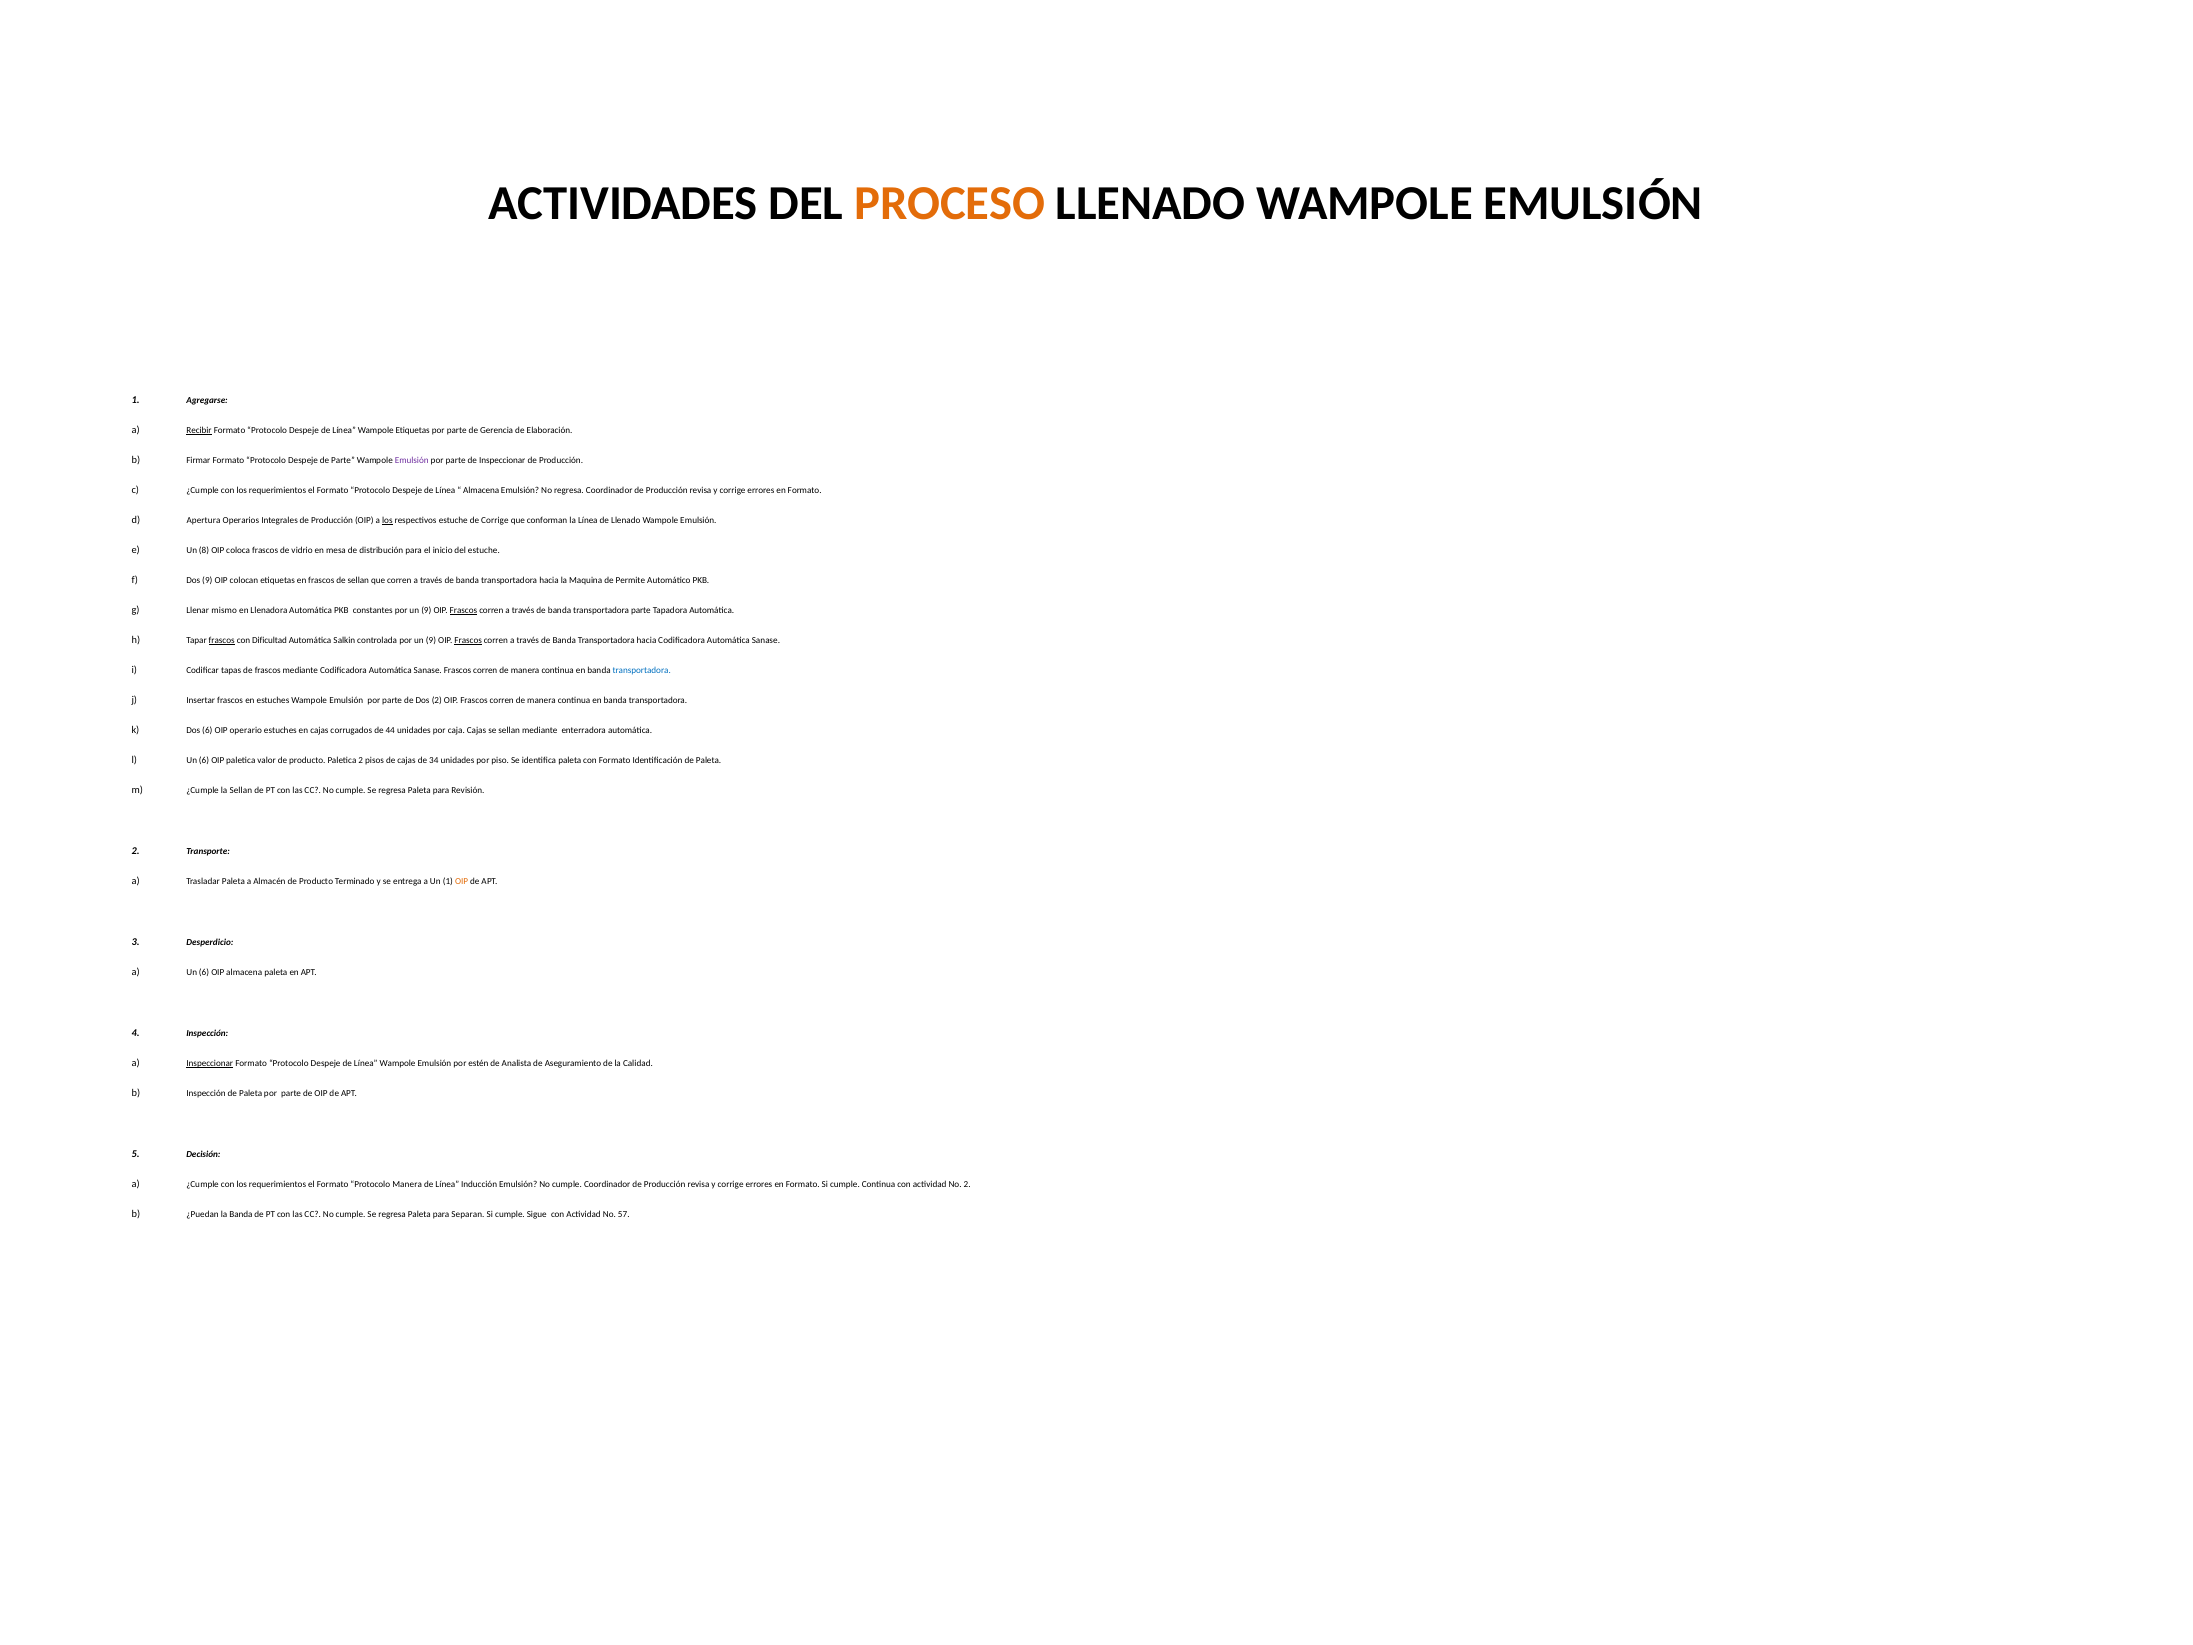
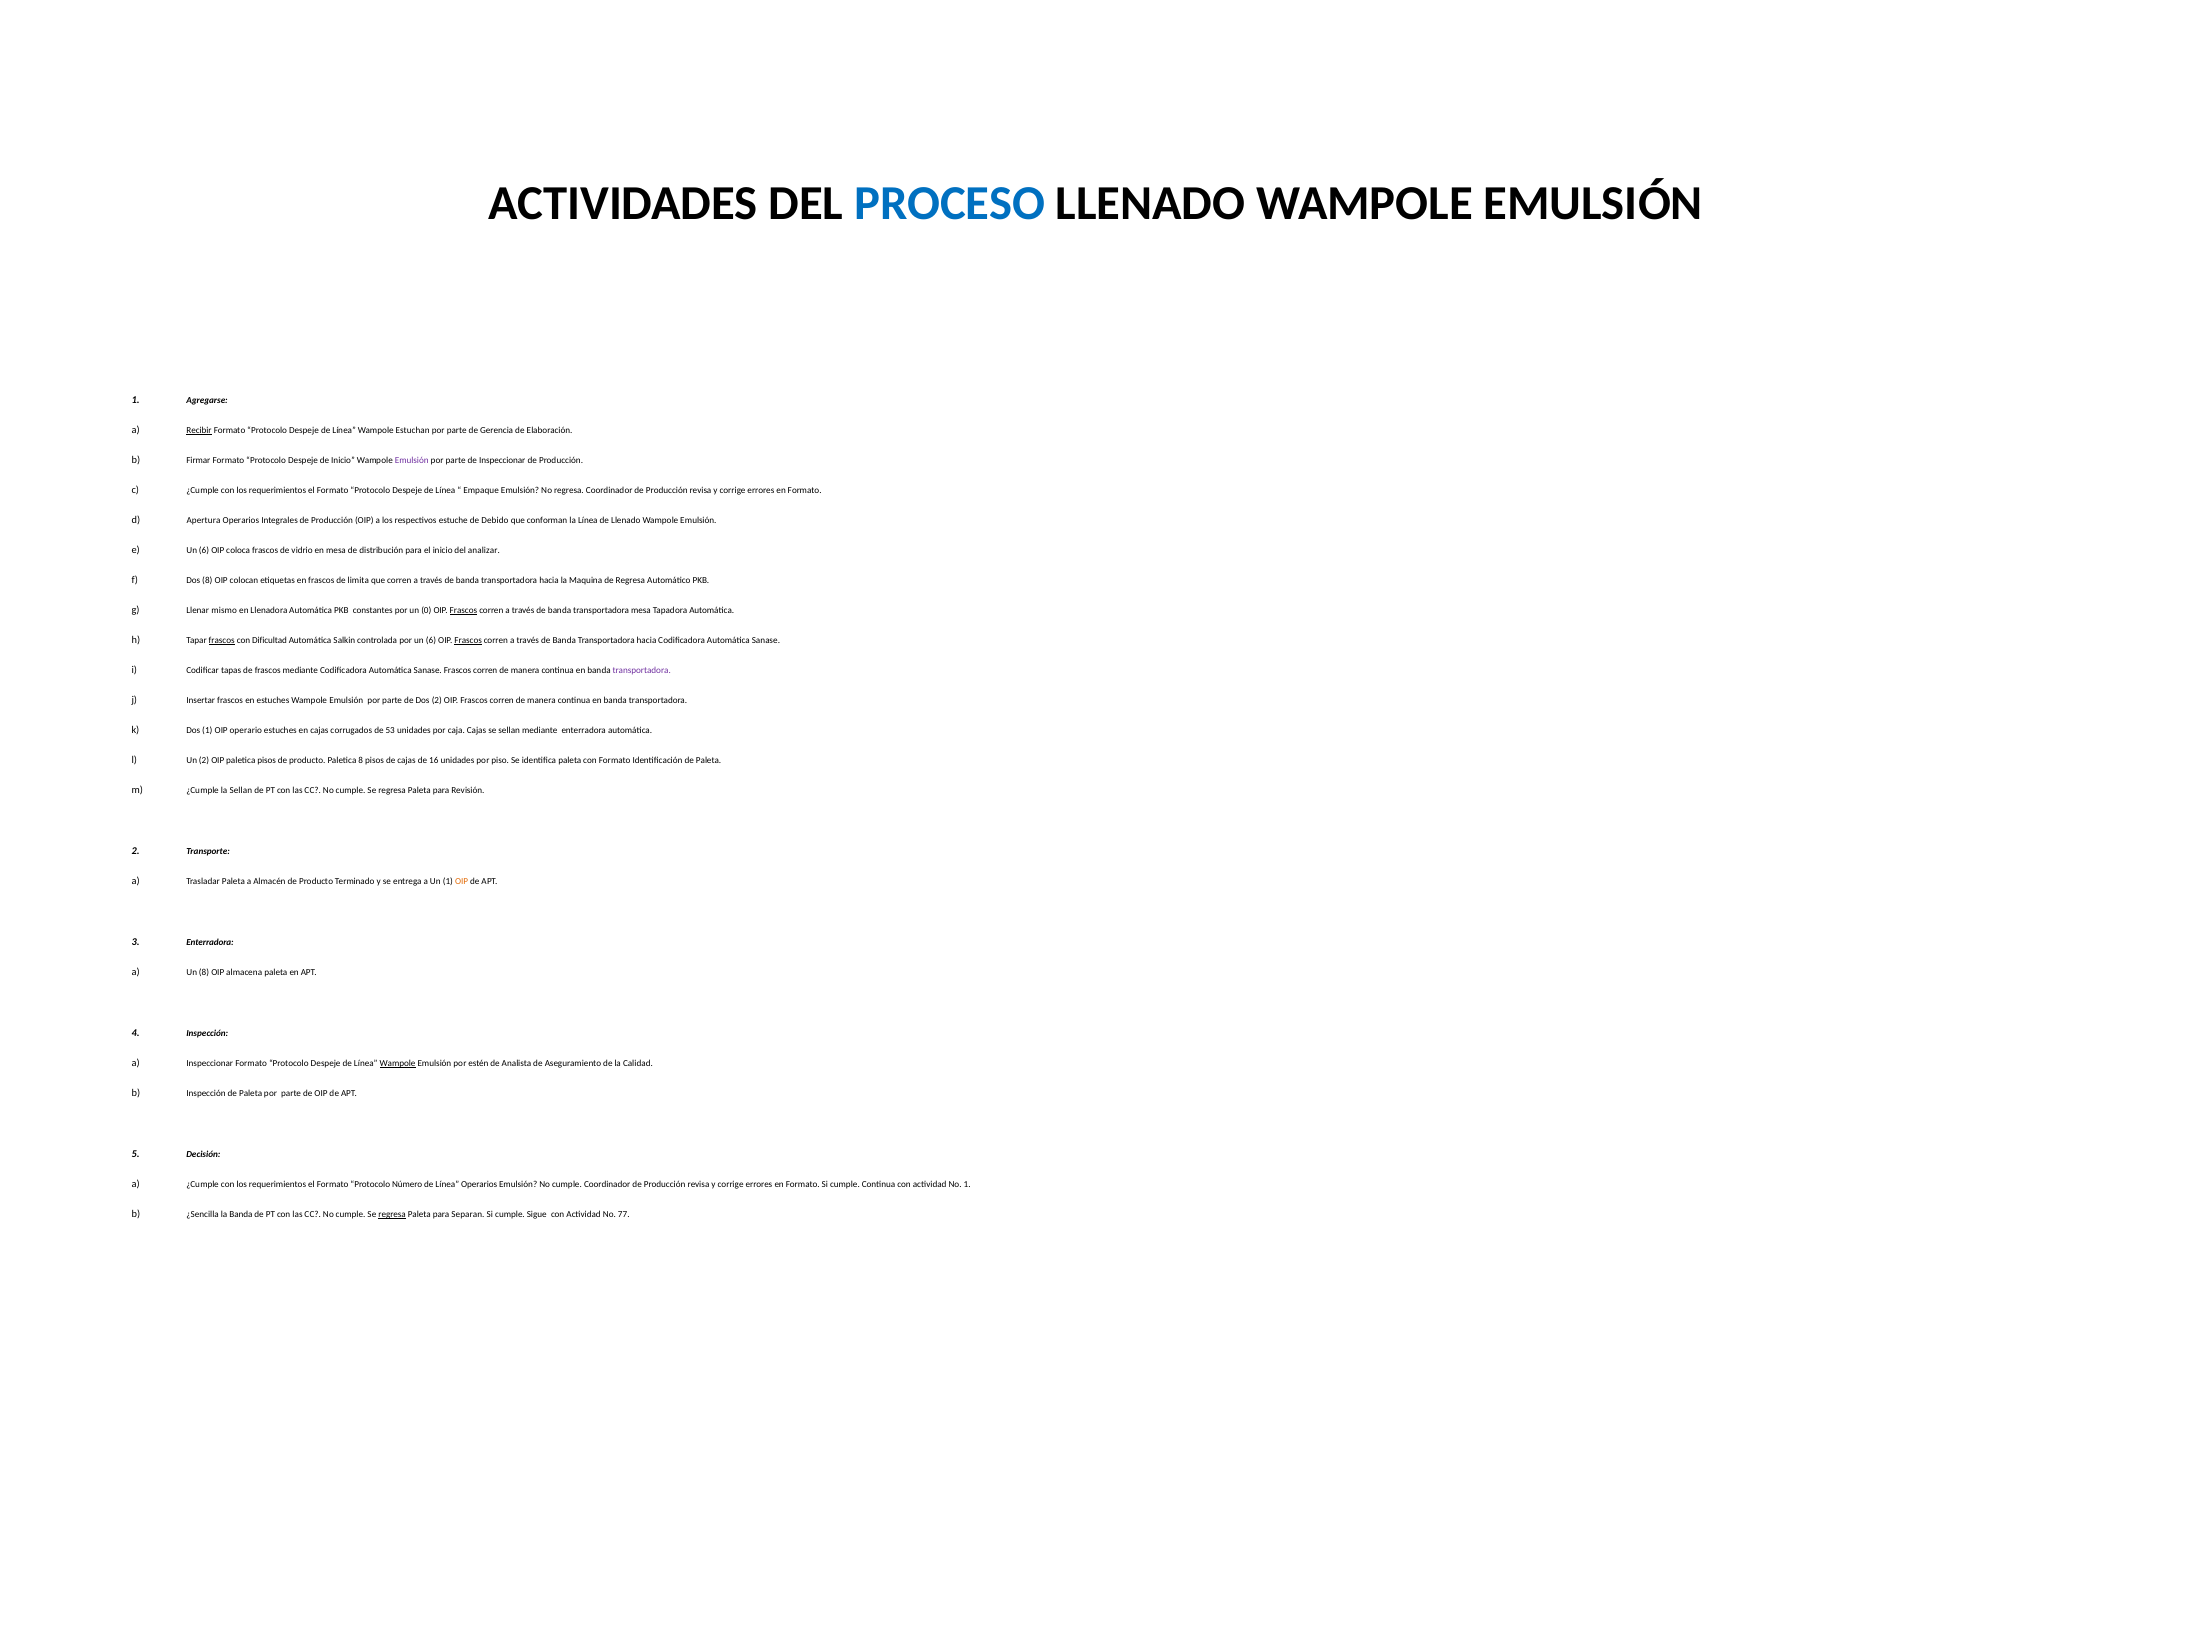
PROCESO colour: orange -> blue
Wampole Etiquetas: Etiquetas -> Estuchan
de Parte: Parte -> Inicio
Almacena at (481, 490): Almacena -> Empaque
los at (387, 520) underline: present -> none
de Corrige: Corrige -> Debido
8 at (204, 550): 8 -> 6
del estuche: estuche -> analizar
Dos 9: 9 -> 8
de sellan: sellan -> limita
de Permite: Permite -> Regresa
9 at (426, 610): 9 -> 0
transportadora parte: parte -> mesa
controlada por un 9: 9 -> 6
transportadora at (642, 670) colour: blue -> purple
Dos 6: 6 -> 1
44: 44 -> 53
6 at (204, 760): 6 -> 2
paletica valor: valor -> pisos
Paletica 2: 2 -> 8
34: 34 -> 16
3 Desperdicio: Desperdicio -> Enterradora
a Un 6: 6 -> 8
Inspeccionar at (210, 1063) underline: present -> none
Wampole at (398, 1063) underline: none -> present
Protocolo Manera: Manera -> Número
Línea Inducción: Inducción -> Operarios
No 2: 2 -> 1
¿Puedan: ¿Puedan -> ¿Sencilla
regresa at (392, 1214) underline: none -> present
57: 57 -> 77
